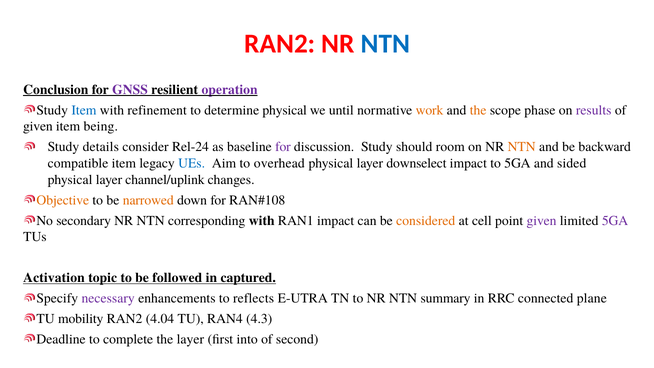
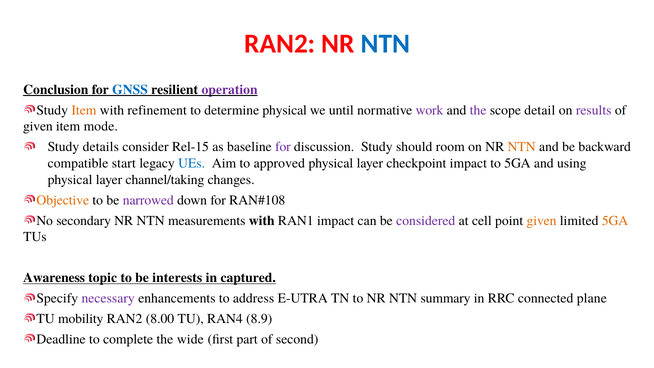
GNSS colour: purple -> blue
Item at (84, 110) colour: blue -> orange
work colour: orange -> purple
the at (478, 110) colour: orange -> purple
phase: phase -> detail
being: being -> mode
Rel-24: Rel-24 -> Rel-15
compatible item: item -> start
overhead: overhead -> approved
downselect: downselect -> checkpoint
sided: sided -> using
channel/uplink: channel/uplink -> channel/taking
narrowed colour: orange -> purple
corresponding: corresponding -> measurements
considered colour: orange -> purple
given at (542, 220) colour: purple -> orange
5GA at (615, 220) colour: purple -> orange
Activation: Activation -> Awareness
followed: followed -> interests
reflects: reflects -> address
4.04: 4.04 -> 8.00
4.3: 4.3 -> 8.9
the layer: layer -> wide
into: into -> part
